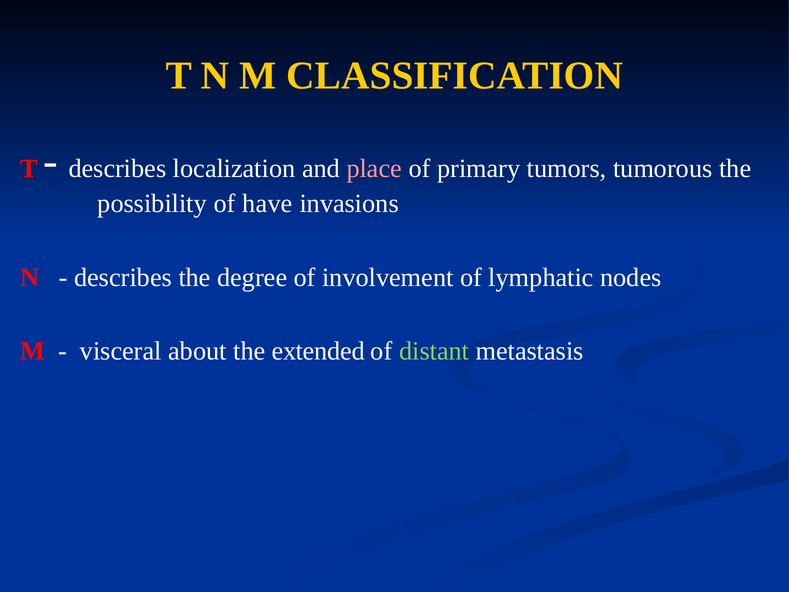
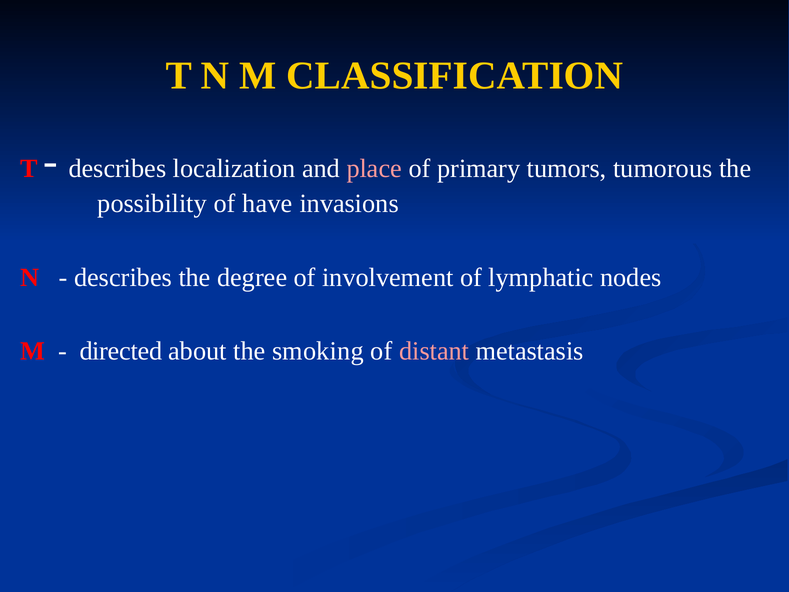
visceral: visceral -> directed
extended: extended -> smoking
distant colour: light green -> pink
